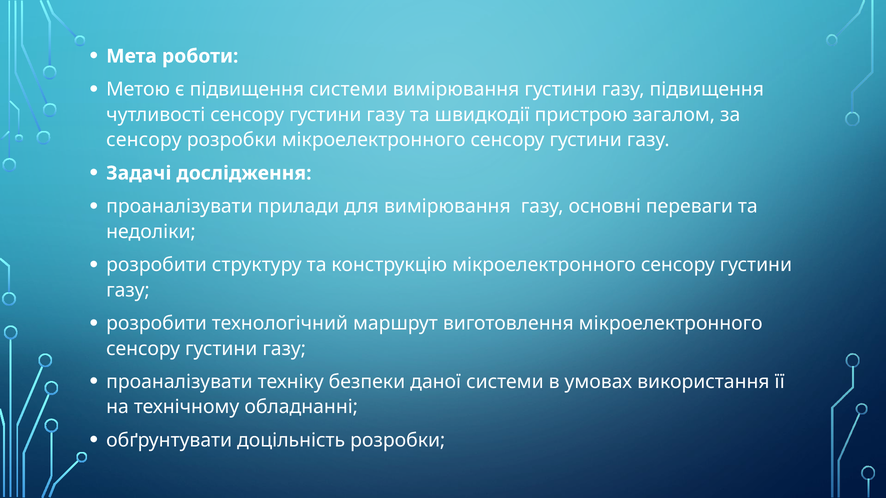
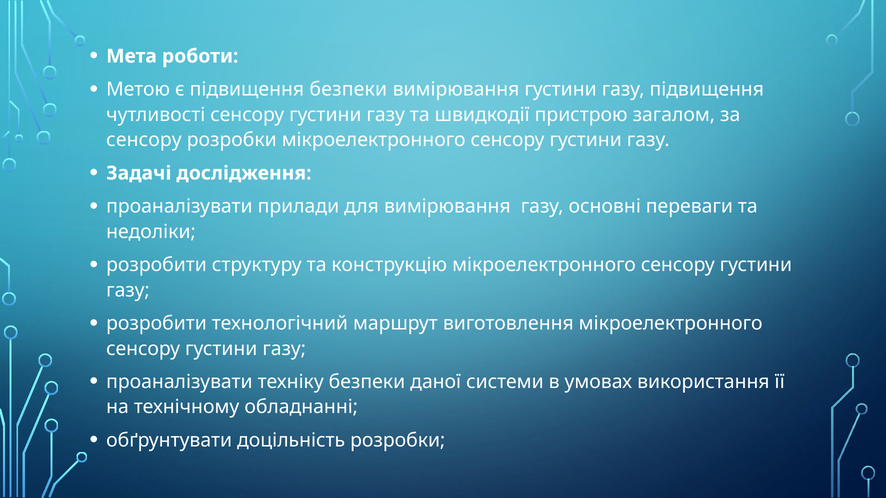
підвищення системи: системи -> безпеки
